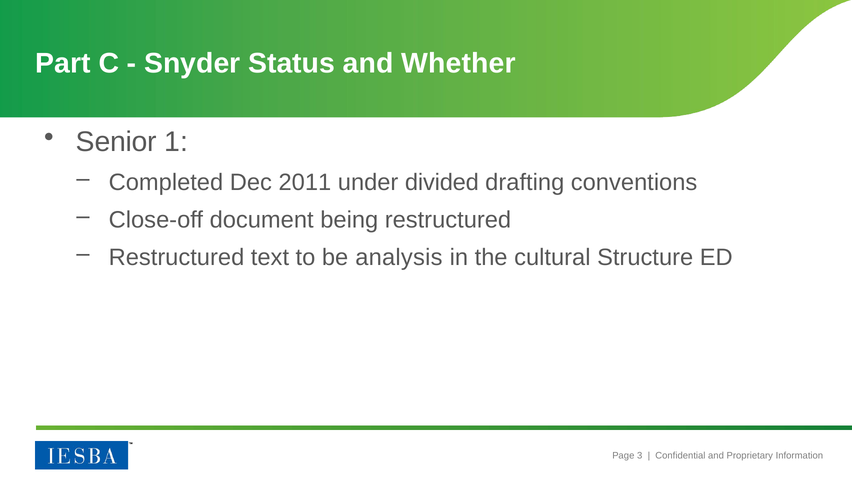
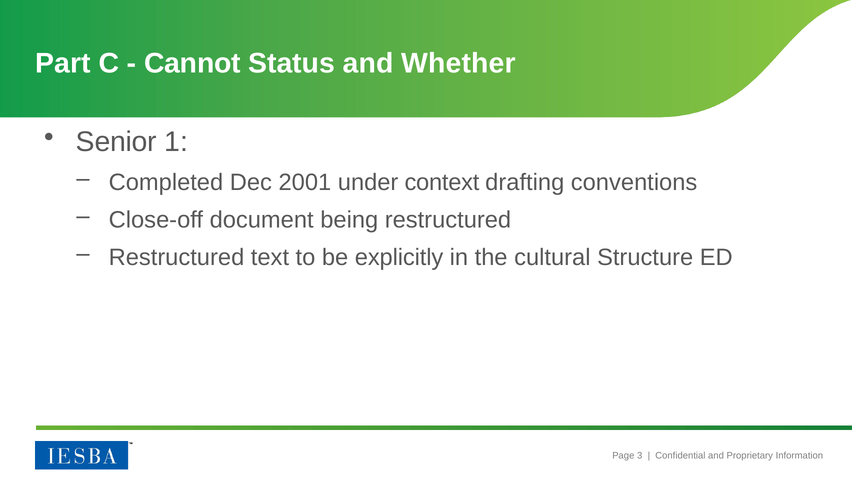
Snyder: Snyder -> Cannot
2011: 2011 -> 2001
divided: divided -> context
analysis: analysis -> explicitly
